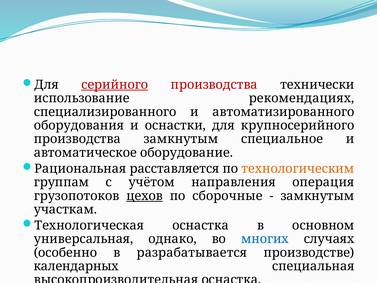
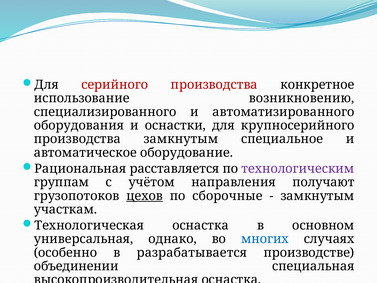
серийного underline: present -> none
технически: технически -> конкретное
рекомендациях: рекомендациях -> возникновению
технологическим colour: orange -> purple
операция: операция -> получают
календарных: календарных -> объединении
